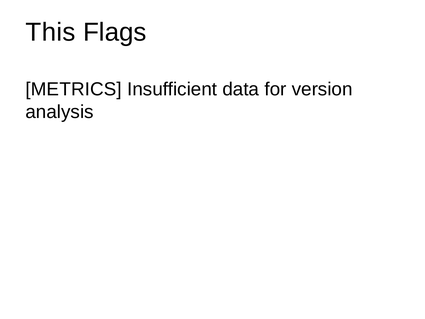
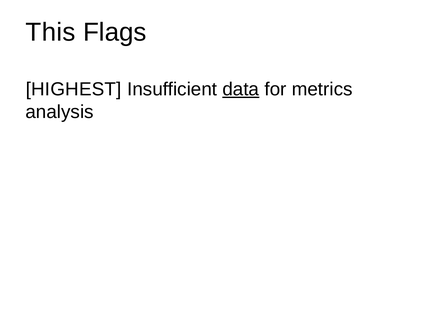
METRICS: METRICS -> HIGHEST
data underline: none -> present
version: version -> metrics
